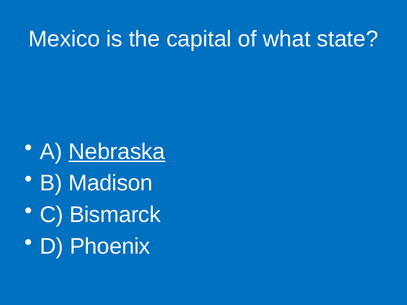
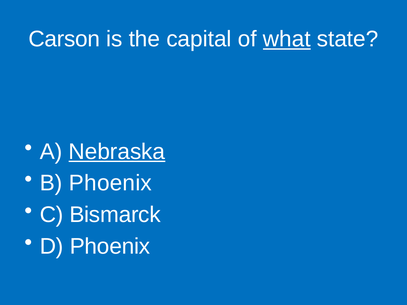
Mexico: Mexico -> Carson
what underline: none -> present
B Madison: Madison -> Phoenix
